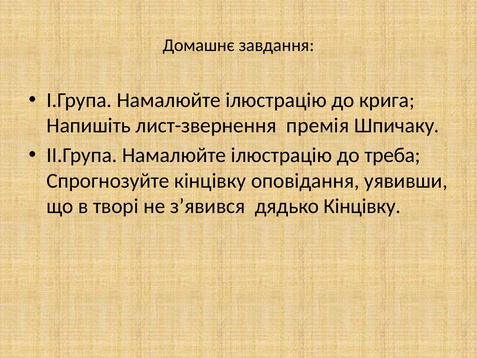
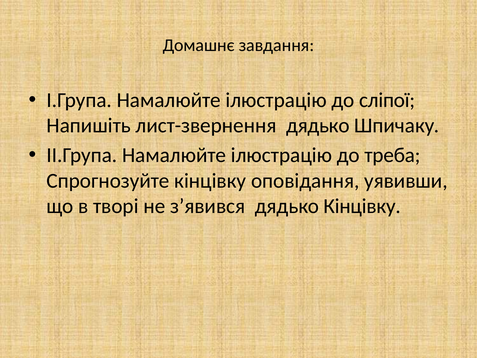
крига: крига -> сліпої
лист-звернення премія: премія -> дядько
